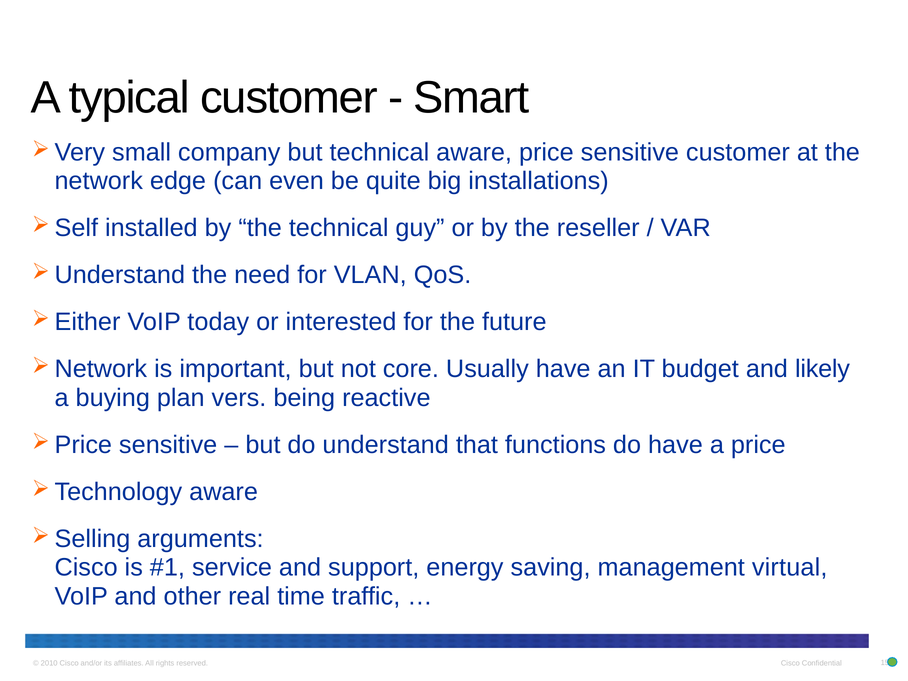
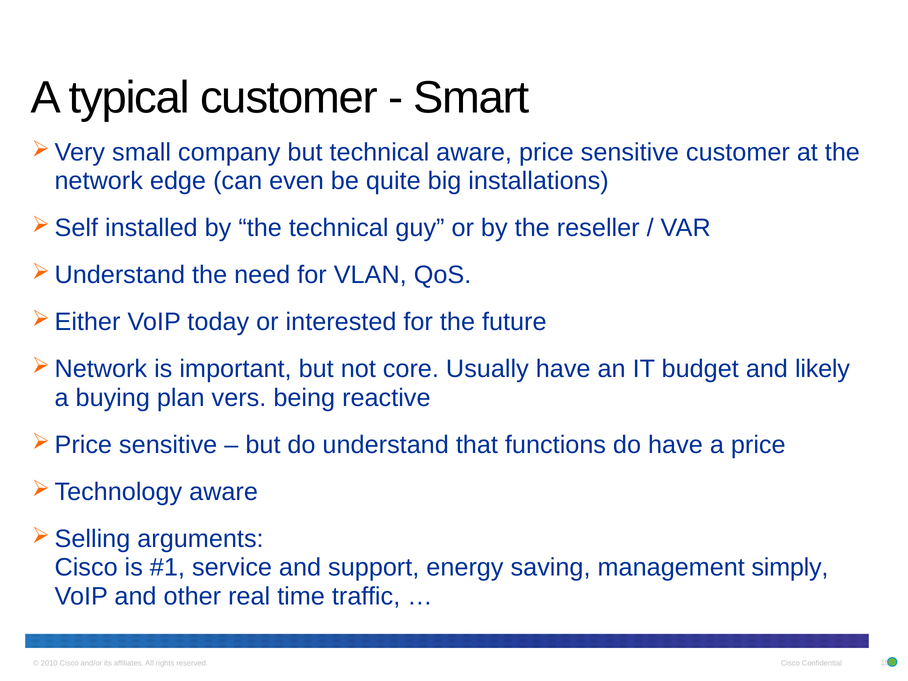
virtual: virtual -> simply
